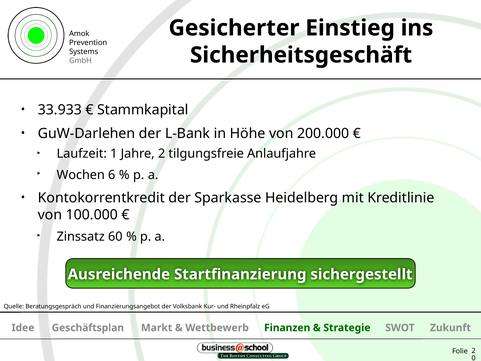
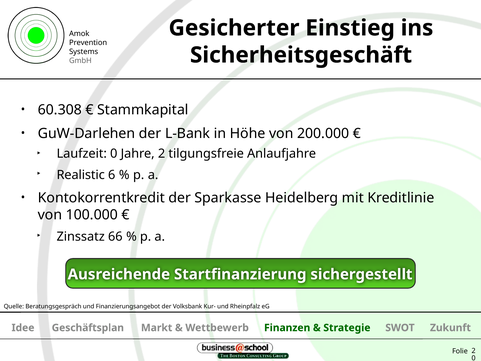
33.933: 33.933 -> 60.308
Laufzeit 1: 1 -> 0
Wochen: Wochen -> Realistic
60: 60 -> 66
